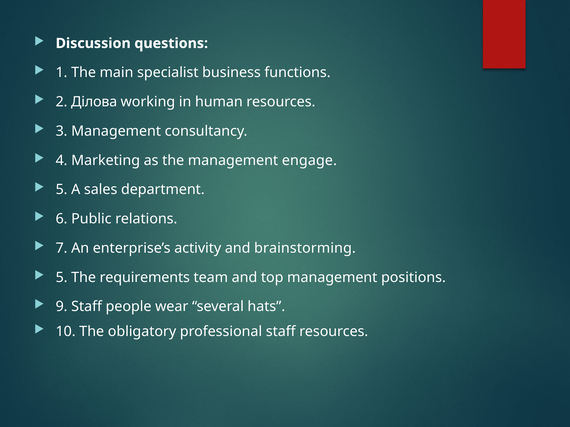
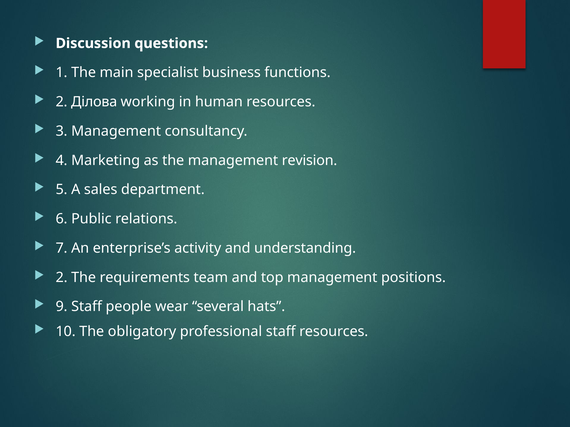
engage: engage -> revision
brainstorming: brainstorming -> understanding
5 at (62, 278): 5 -> 2
